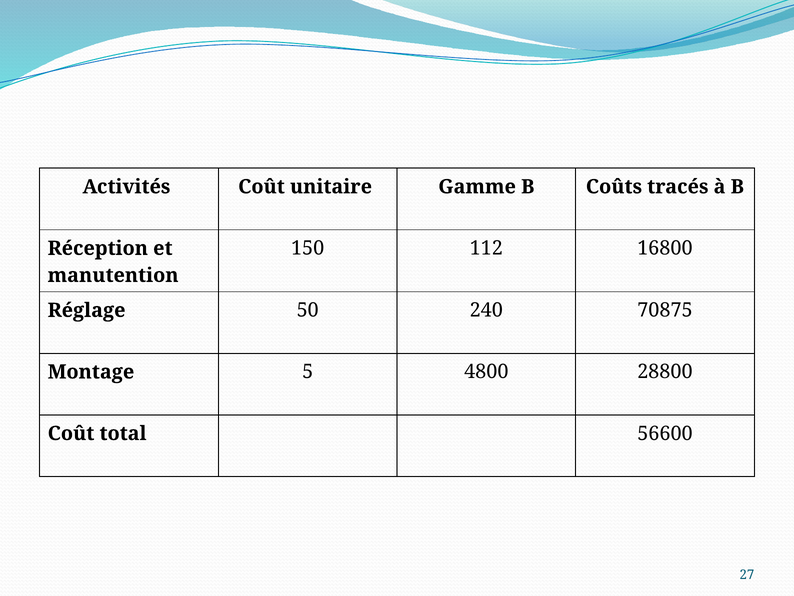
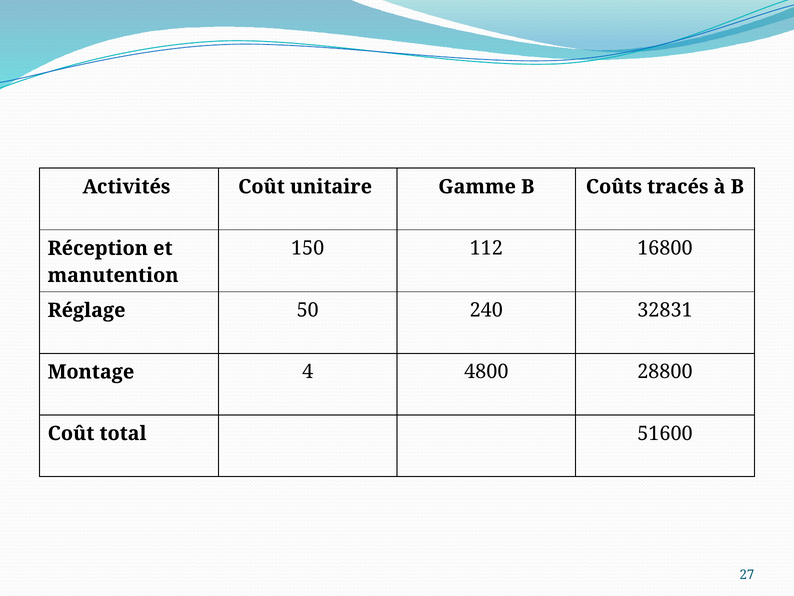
70875: 70875 -> 32831
5: 5 -> 4
56600: 56600 -> 51600
